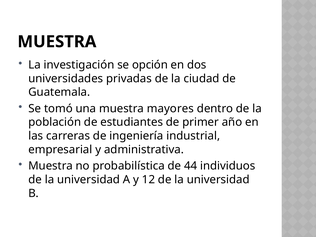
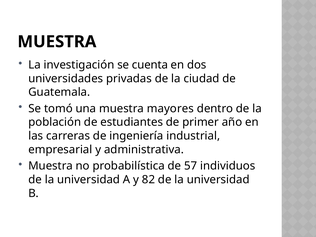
opción: opción -> cuenta
44: 44 -> 57
12: 12 -> 82
